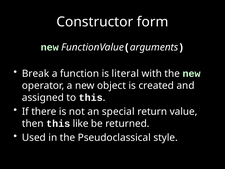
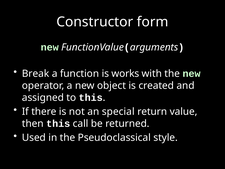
literal: literal -> works
like: like -> call
